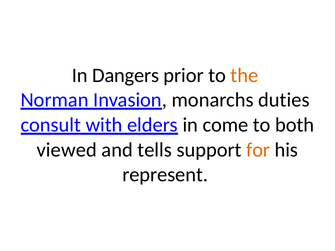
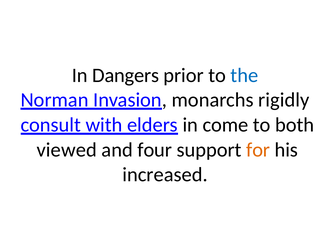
the colour: orange -> blue
duties: duties -> rigidly
tells: tells -> four
represent: represent -> increased
